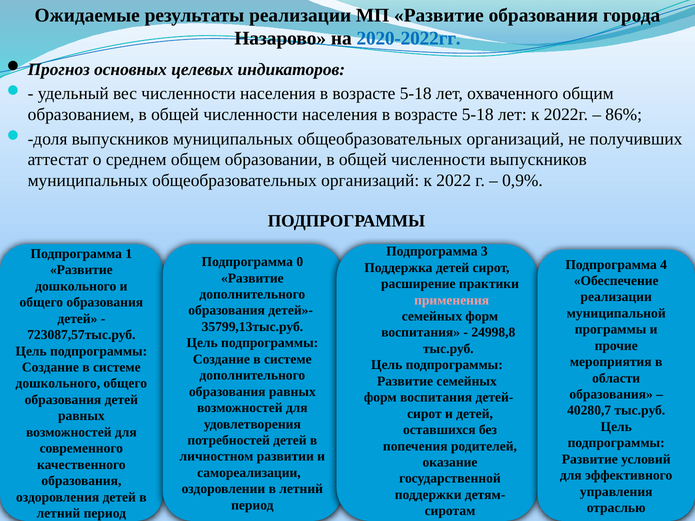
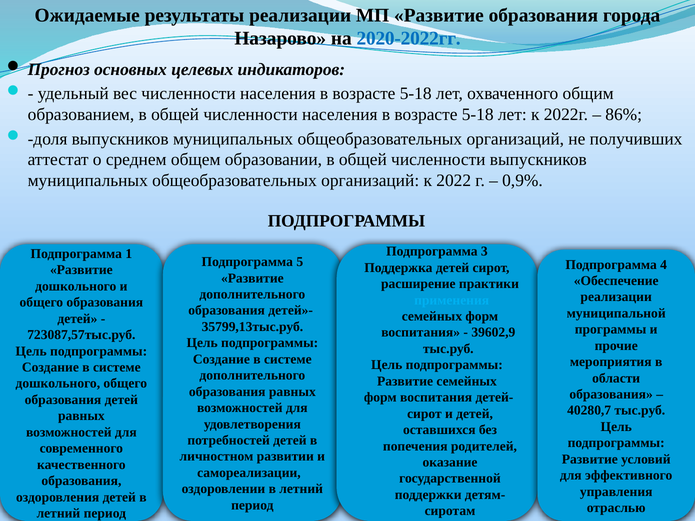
0: 0 -> 5
применения colour: pink -> light blue
24998,8: 24998,8 -> 39602,9
